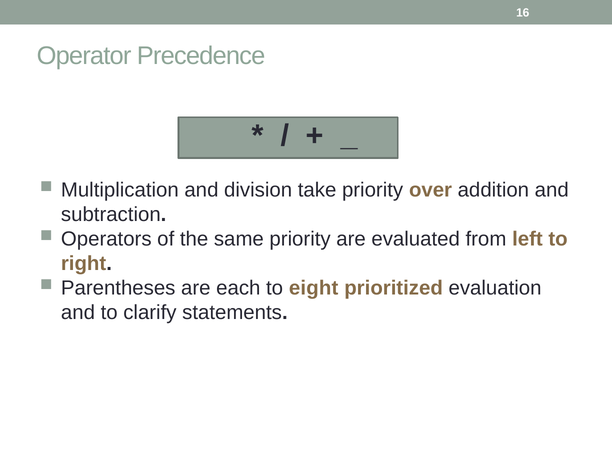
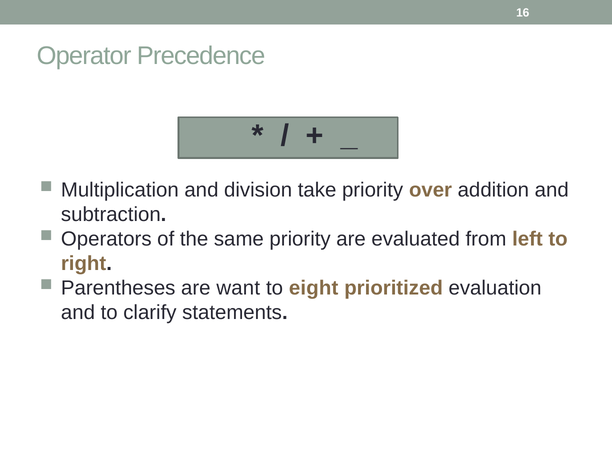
each: each -> want
